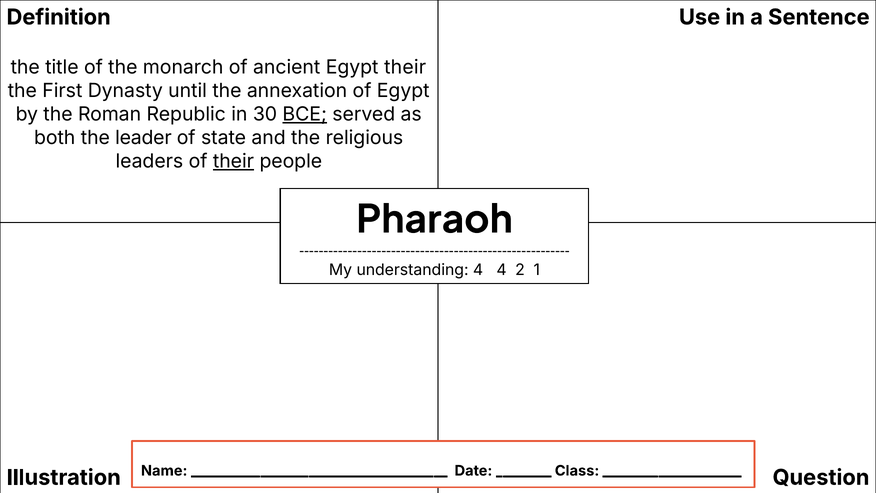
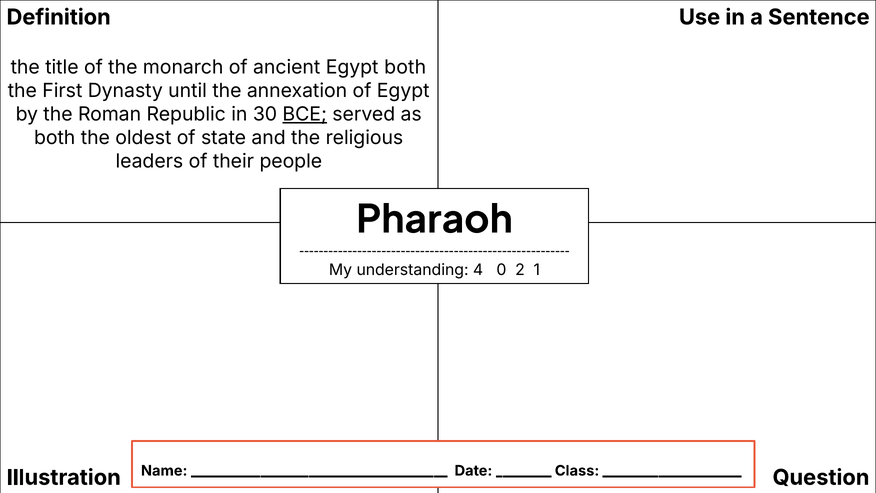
Egypt their: their -> both
leader: leader -> oldest
their at (233, 161) underline: present -> none
4 at (501, 270): 4 -> 0
